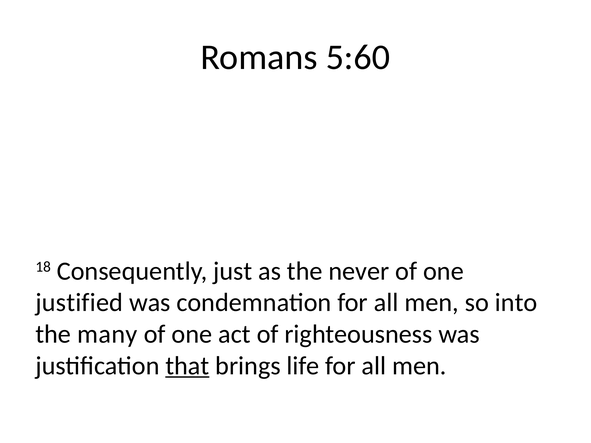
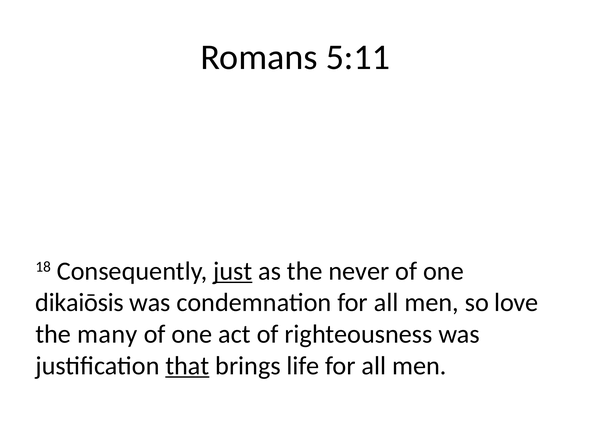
5:60: 5:60 -> 5:11
just underline: none -> present
justified: justified -> dikaiōsis
into: into -> love
